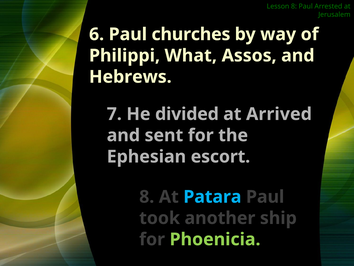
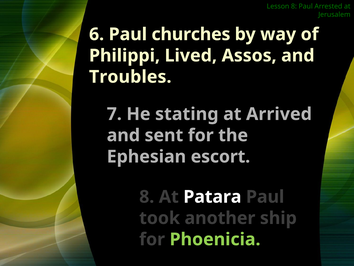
What: What -> Lived
Hebrews: Hebrews -> Troubles
divided: divided -> stating
Patara colour: light blue -> white
